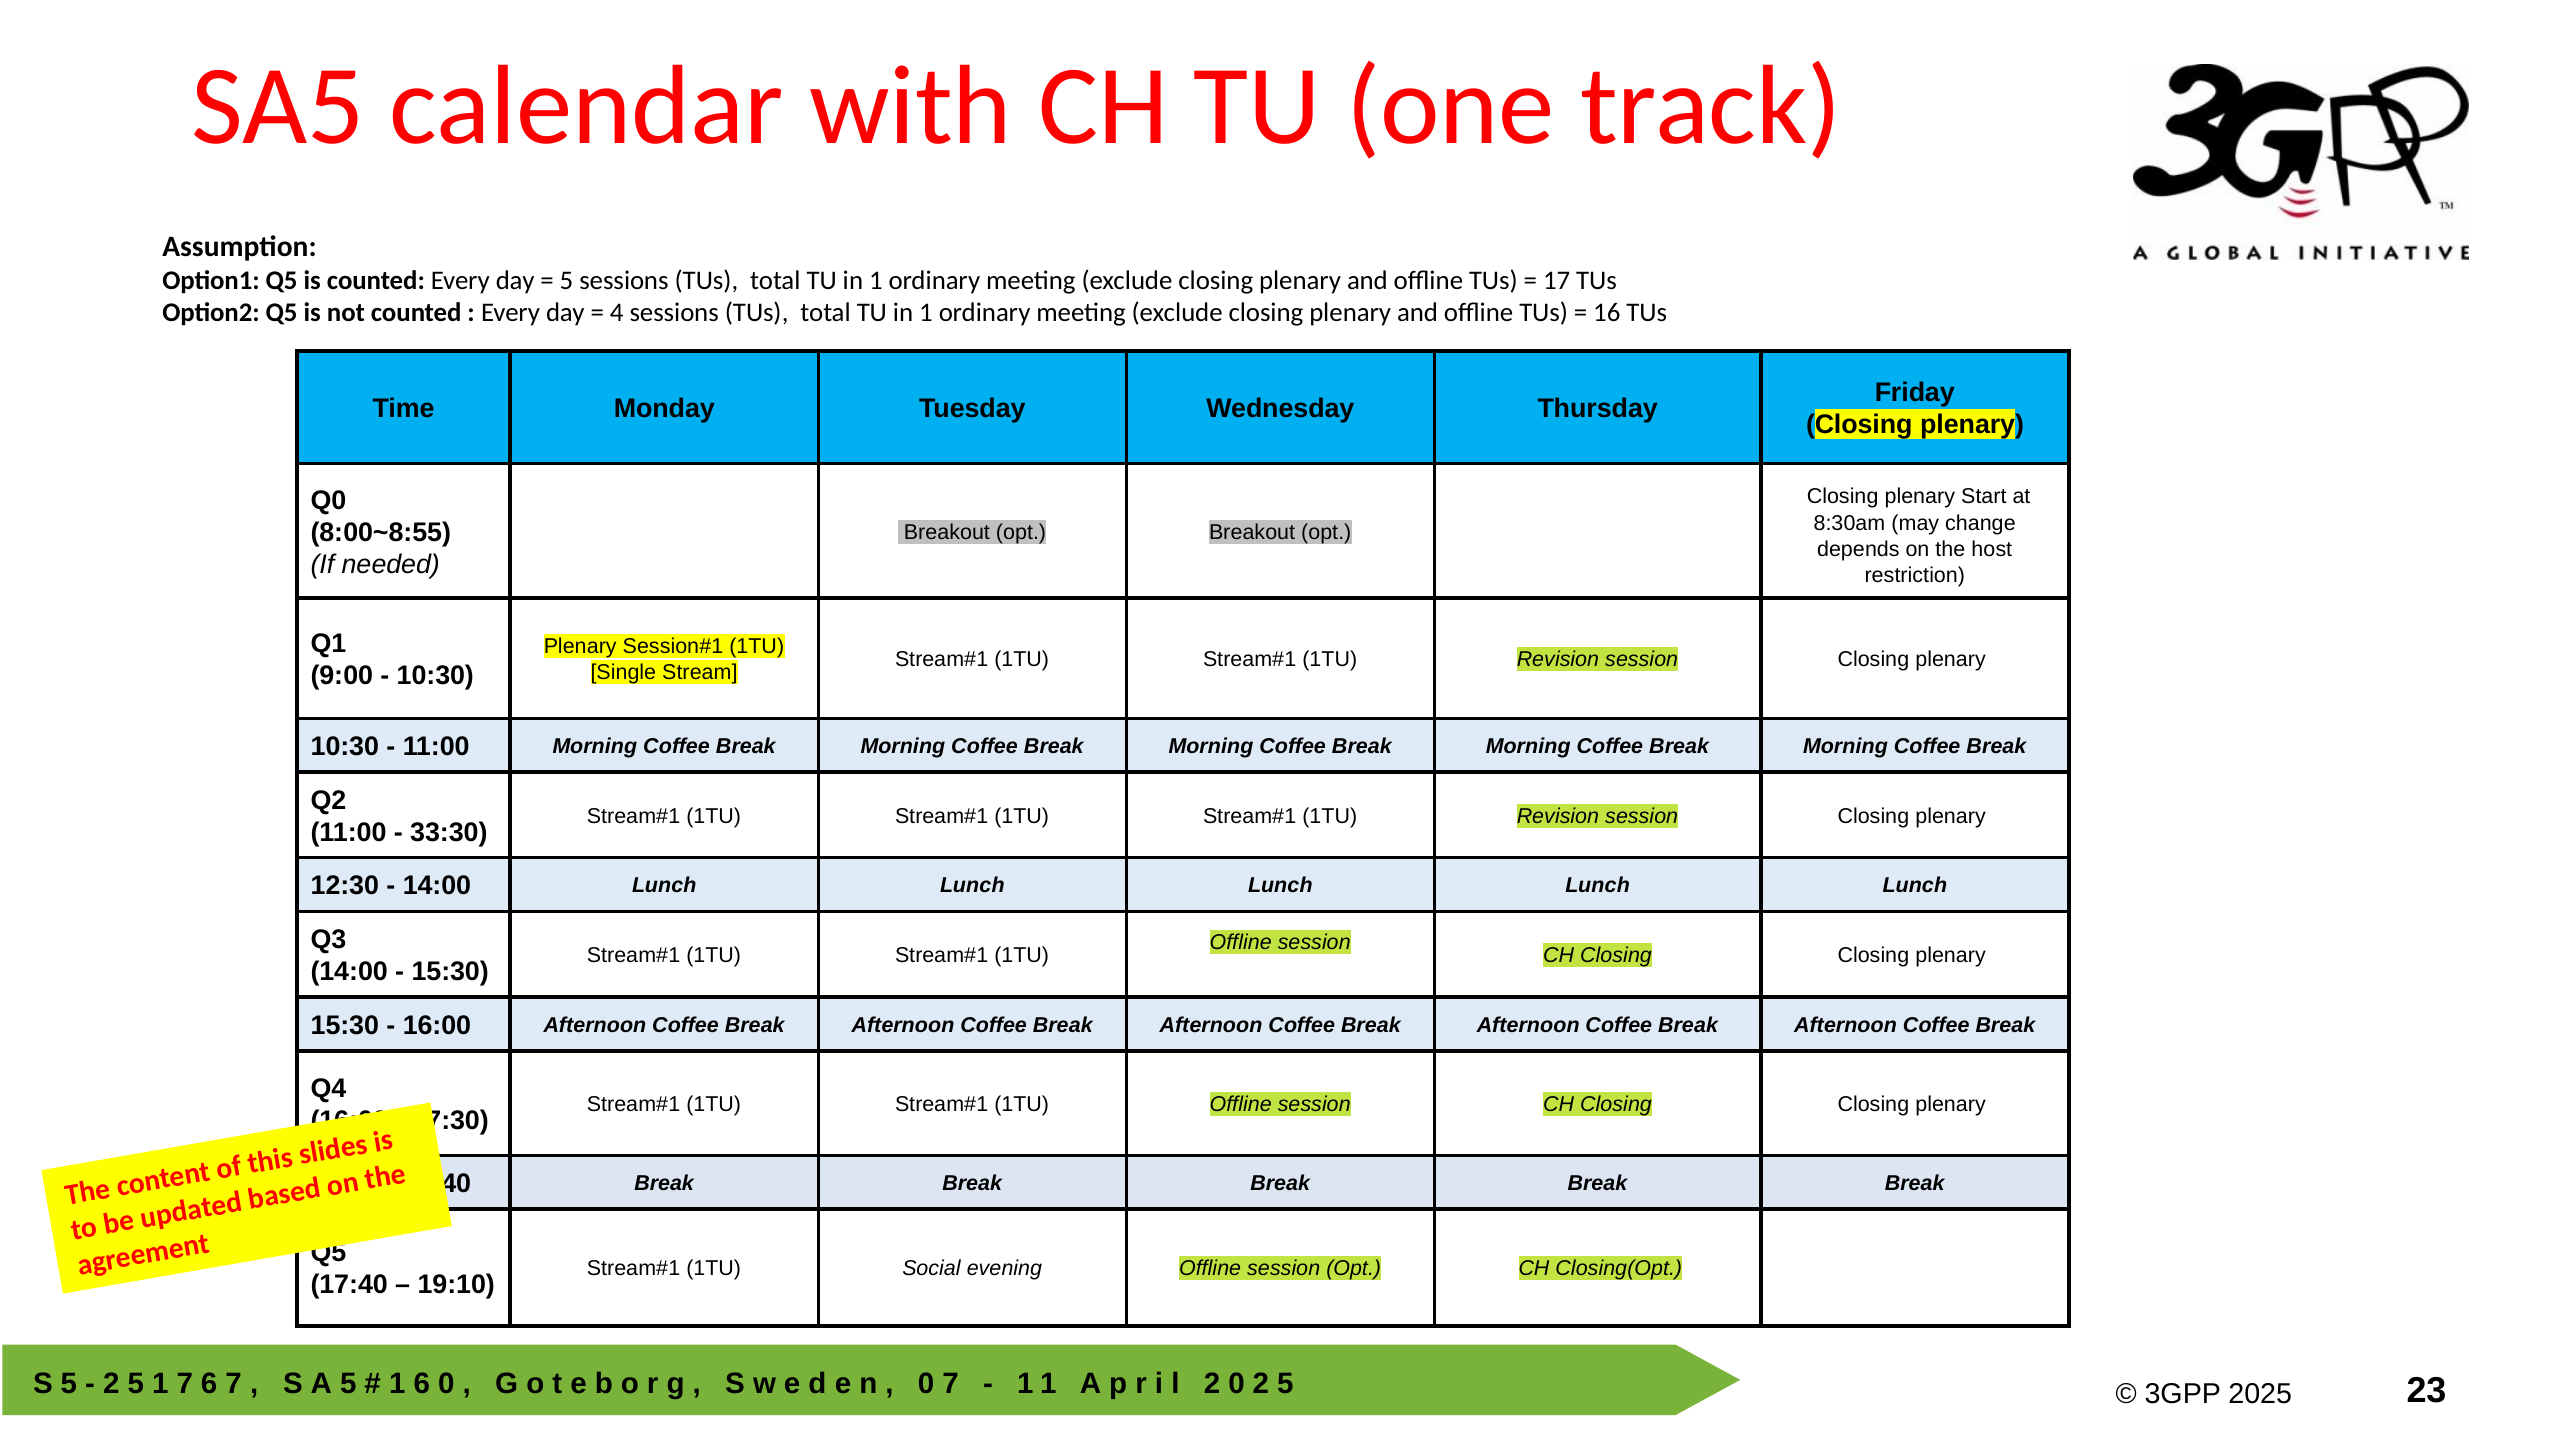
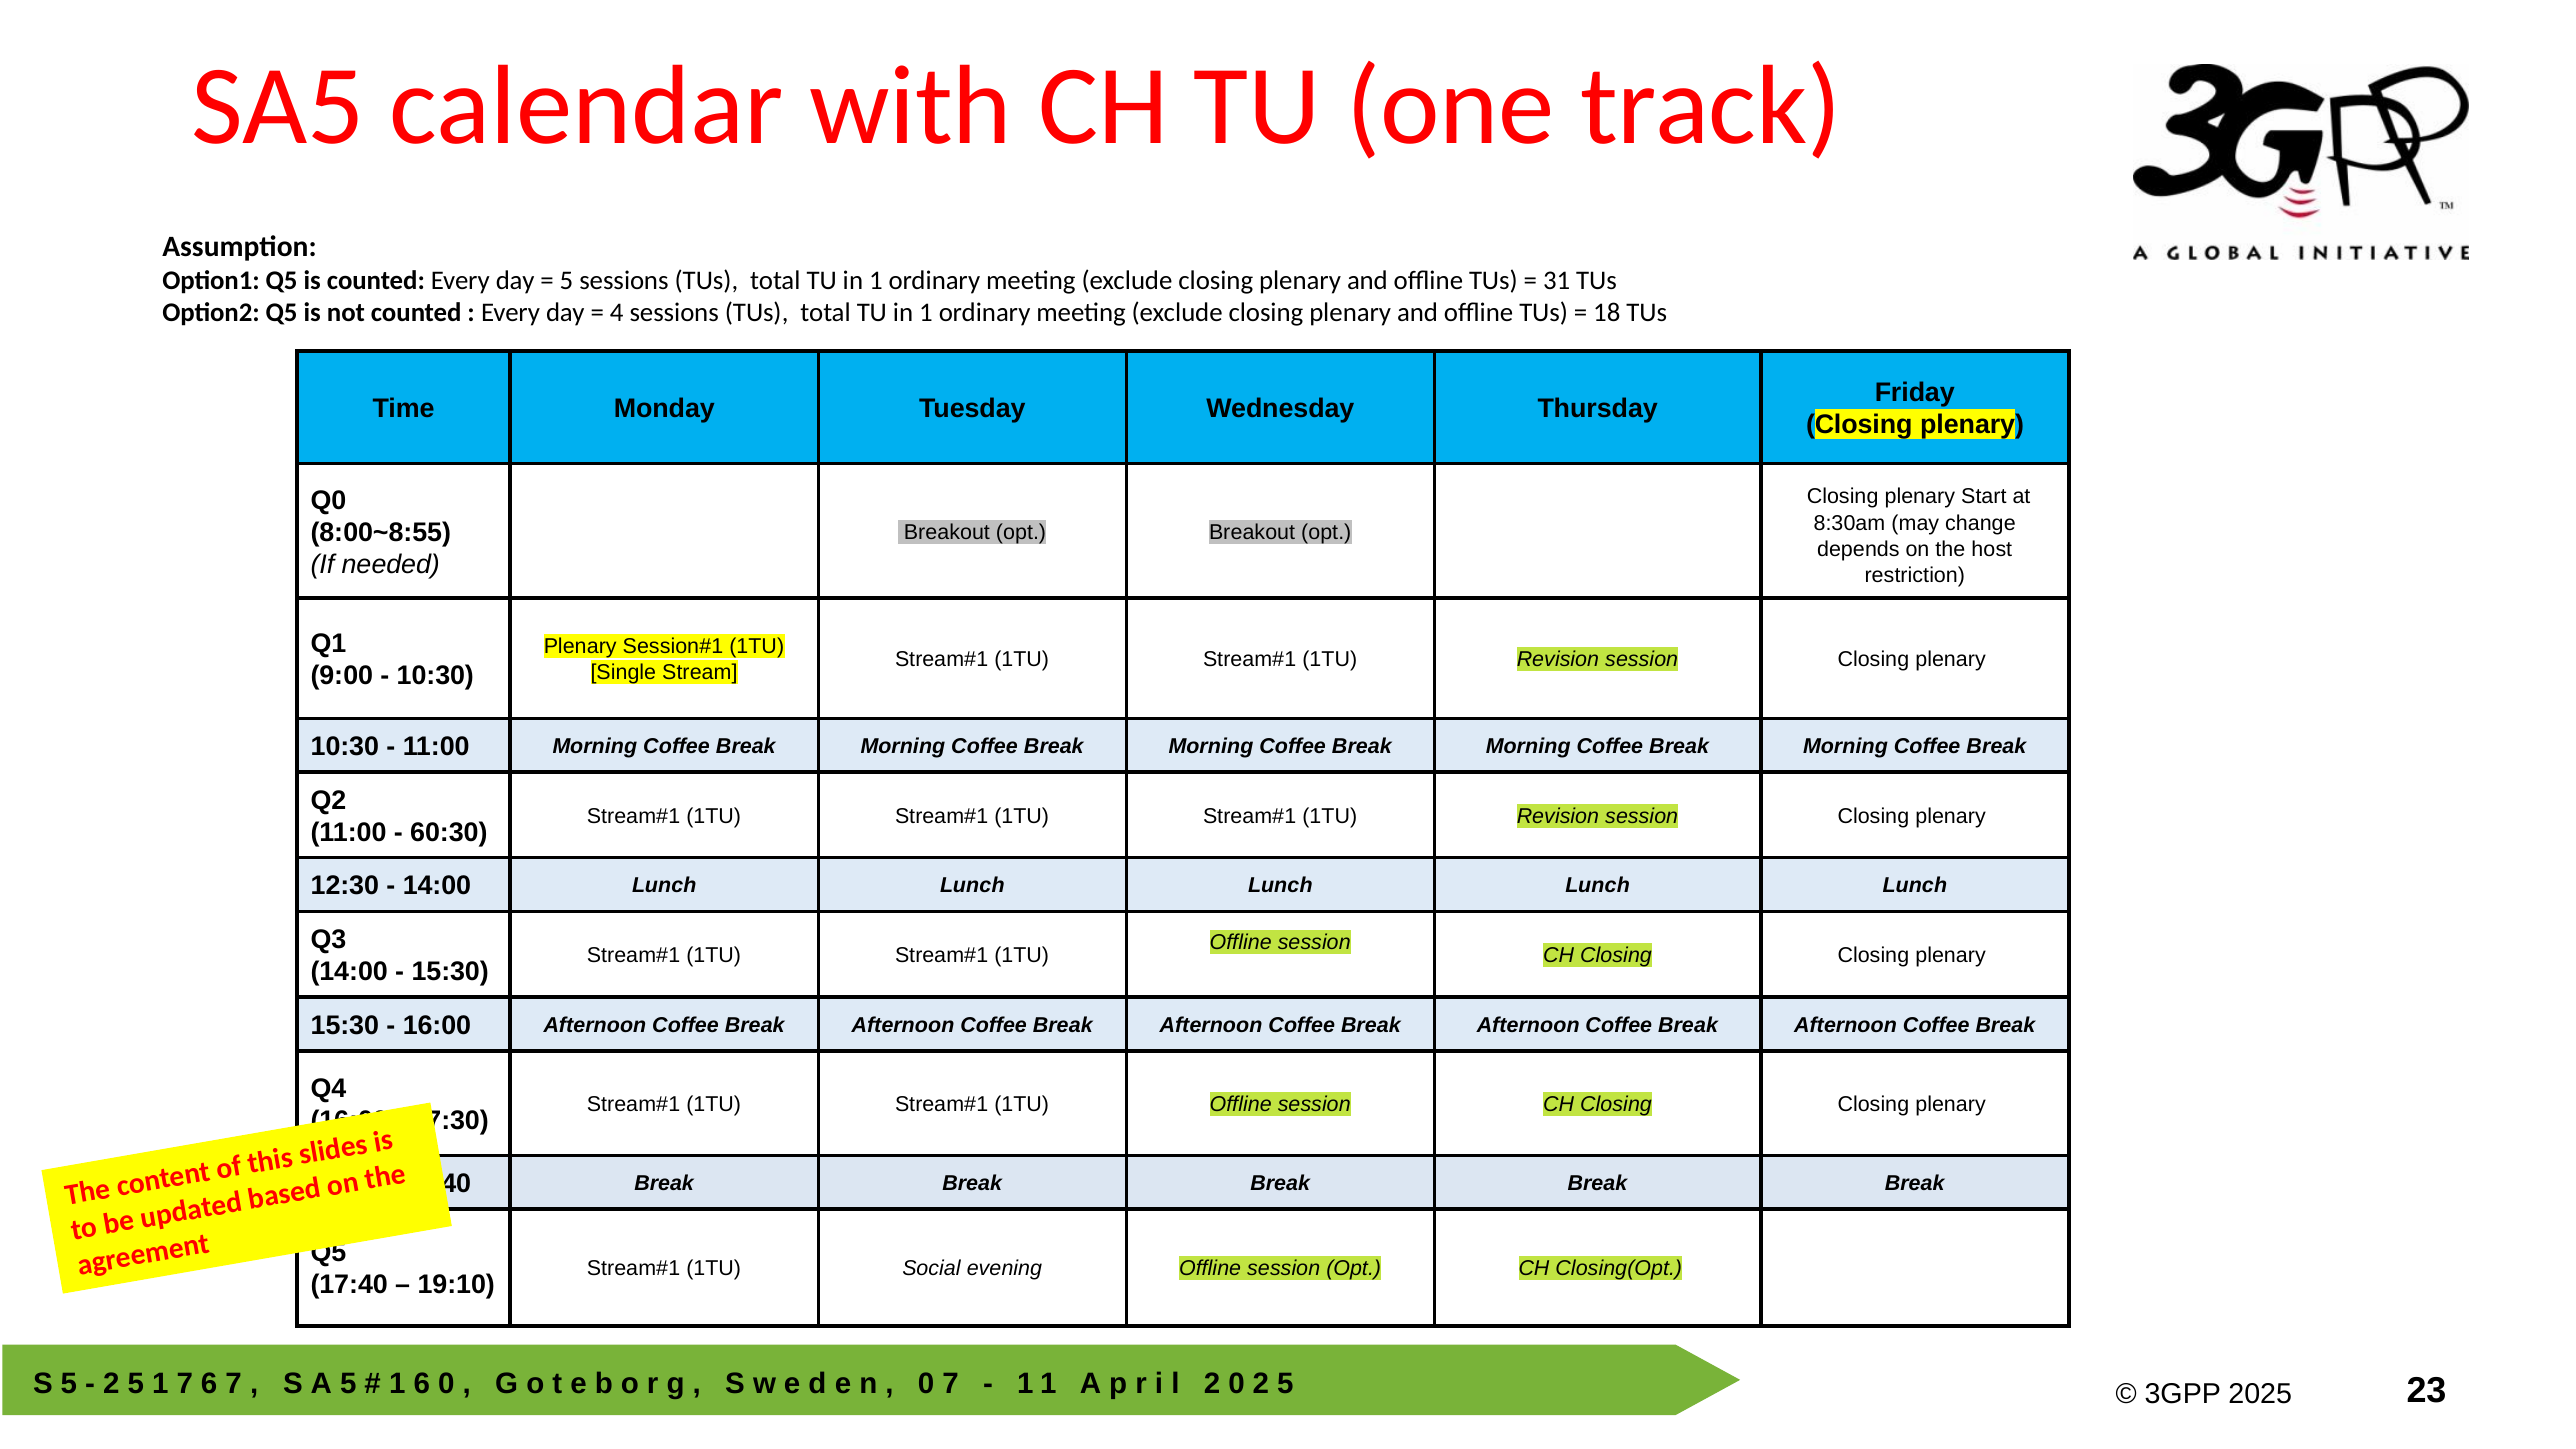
17: 17 -> 31
16: 16 -> 18
33:30: 33:30 -> 60:30
